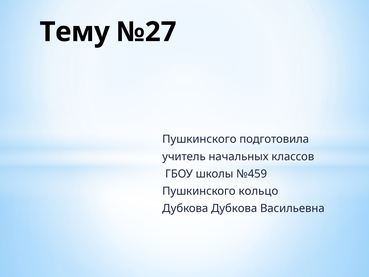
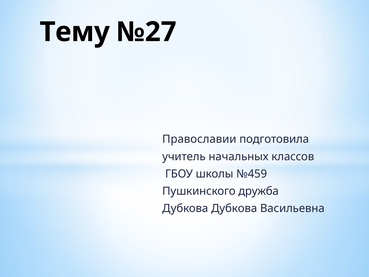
Пушкинского at (199, 139): Пушкинского -> Православии
кольцо: кольцо -> дружба
